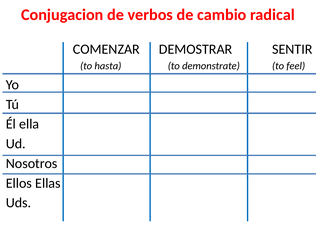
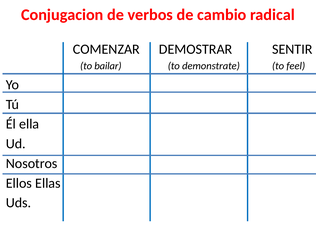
hasta: hasta -> bailar
